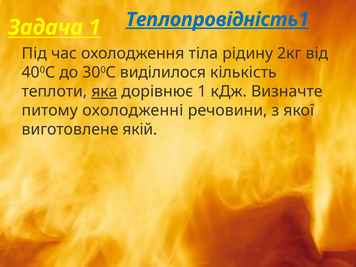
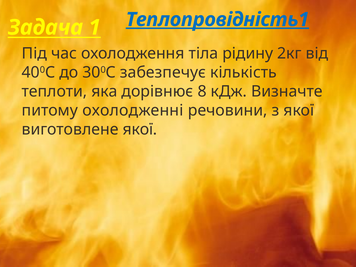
виділилося: виділилося -> забезпечує
яка underline: present -> none
дорівнює 1: 1 -> 8
виготовлене якій: якій -> якої
